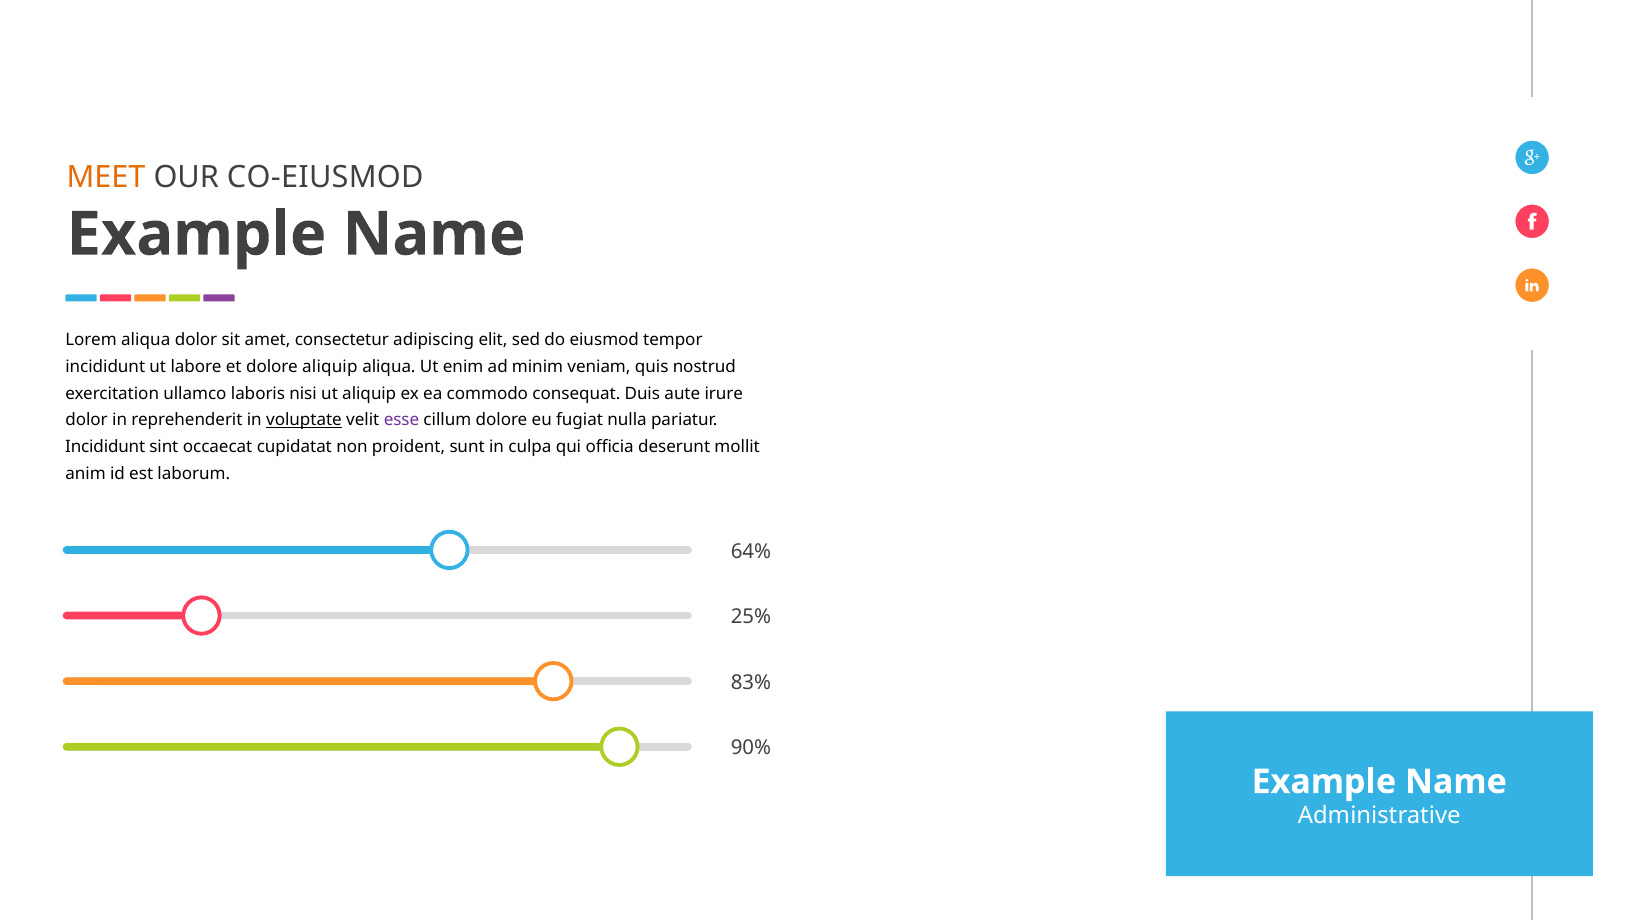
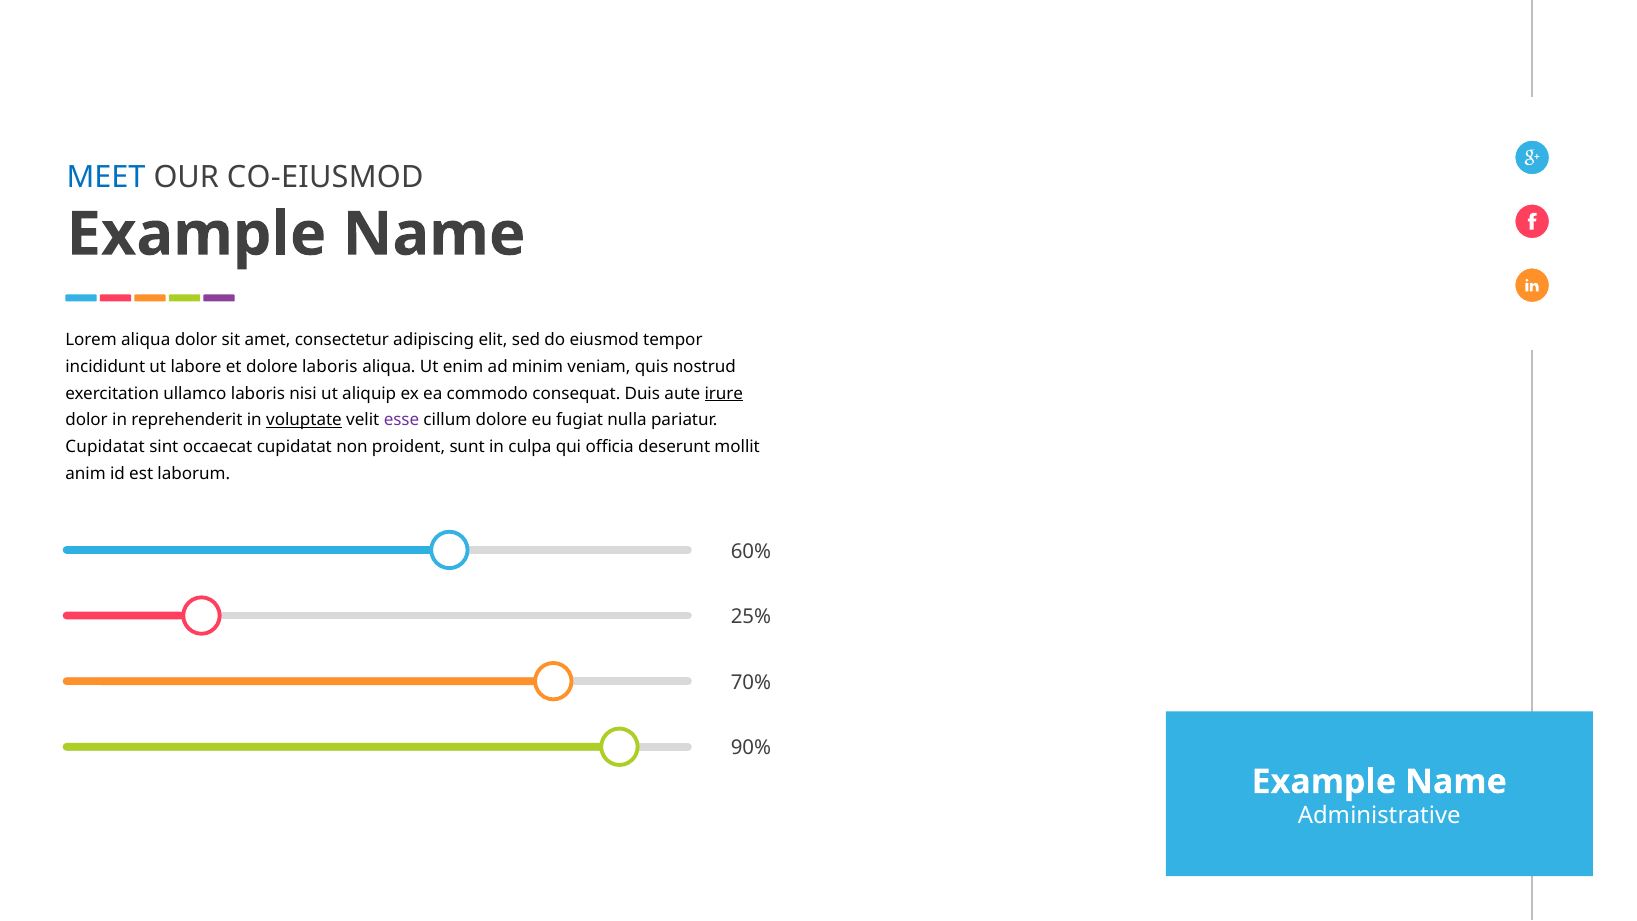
MEET colour: orange -> blue
dolore aliquip: aliquip -> laboris
irure underline: none -> present
Incididunt at (105, 447): Incididunt -> Cupidatat
64%: 64% -> 60%
83%: 83% -> 70%
